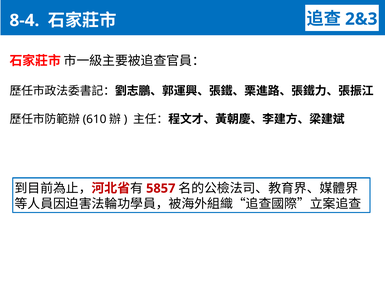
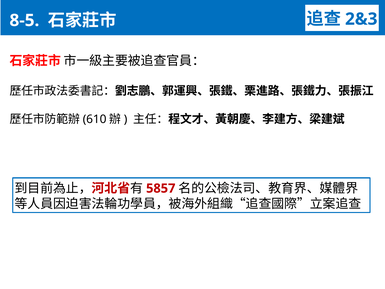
8-4: 8-4 -> 8-5
